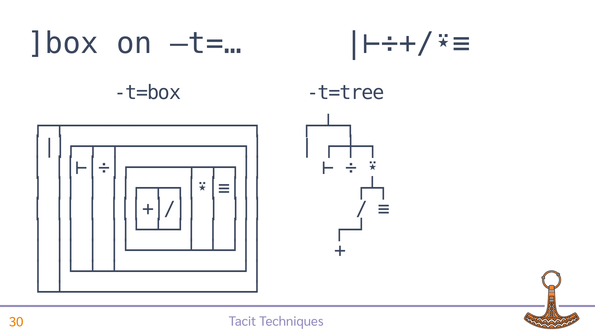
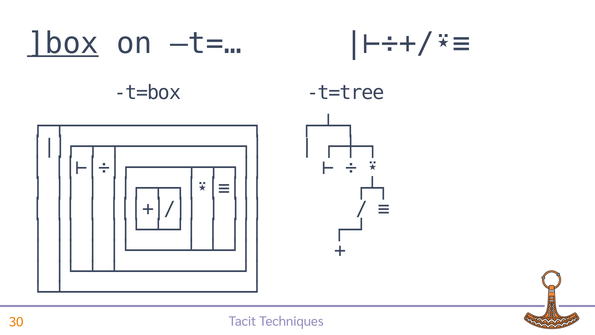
]box underline: none -> present
